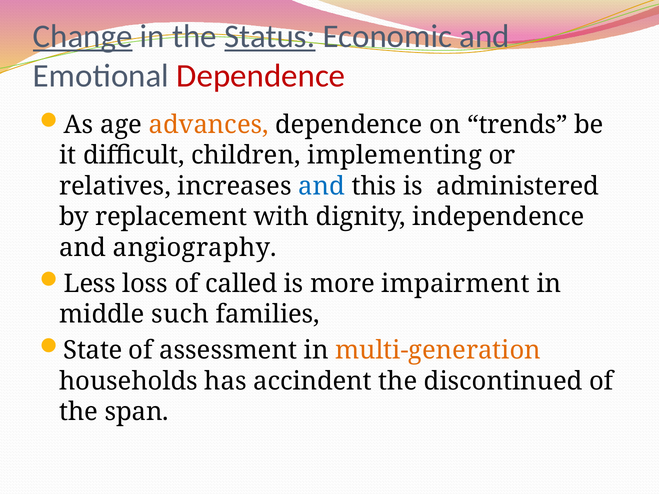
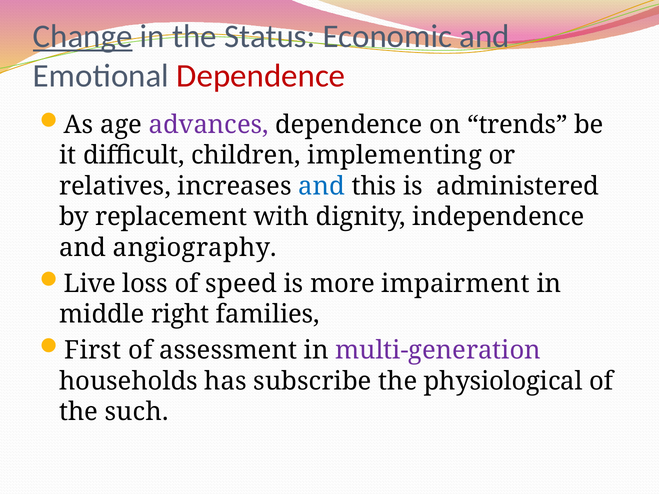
Status underline: present -> none
advances colour: orange -> purple
Less: Less -> Live
called: called -> speed
such: such -> right
State: State -> First
multi-generation colour: orange -> purple
accindent: accindent -> subscribe
discontinued: discontinued -> physiological
span: span -> such
